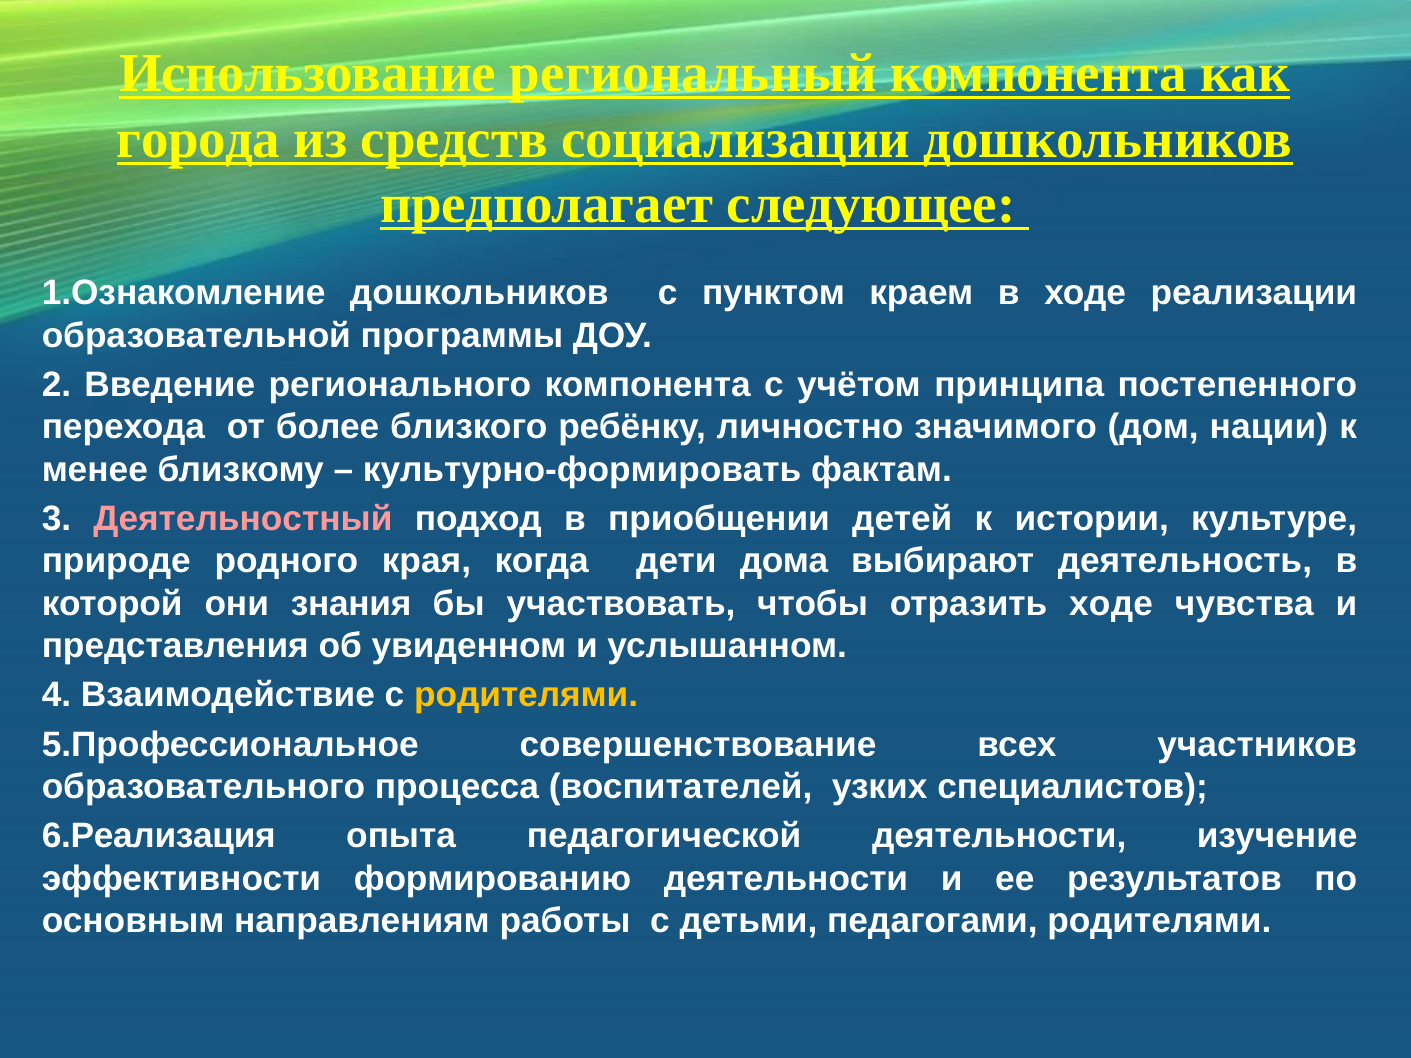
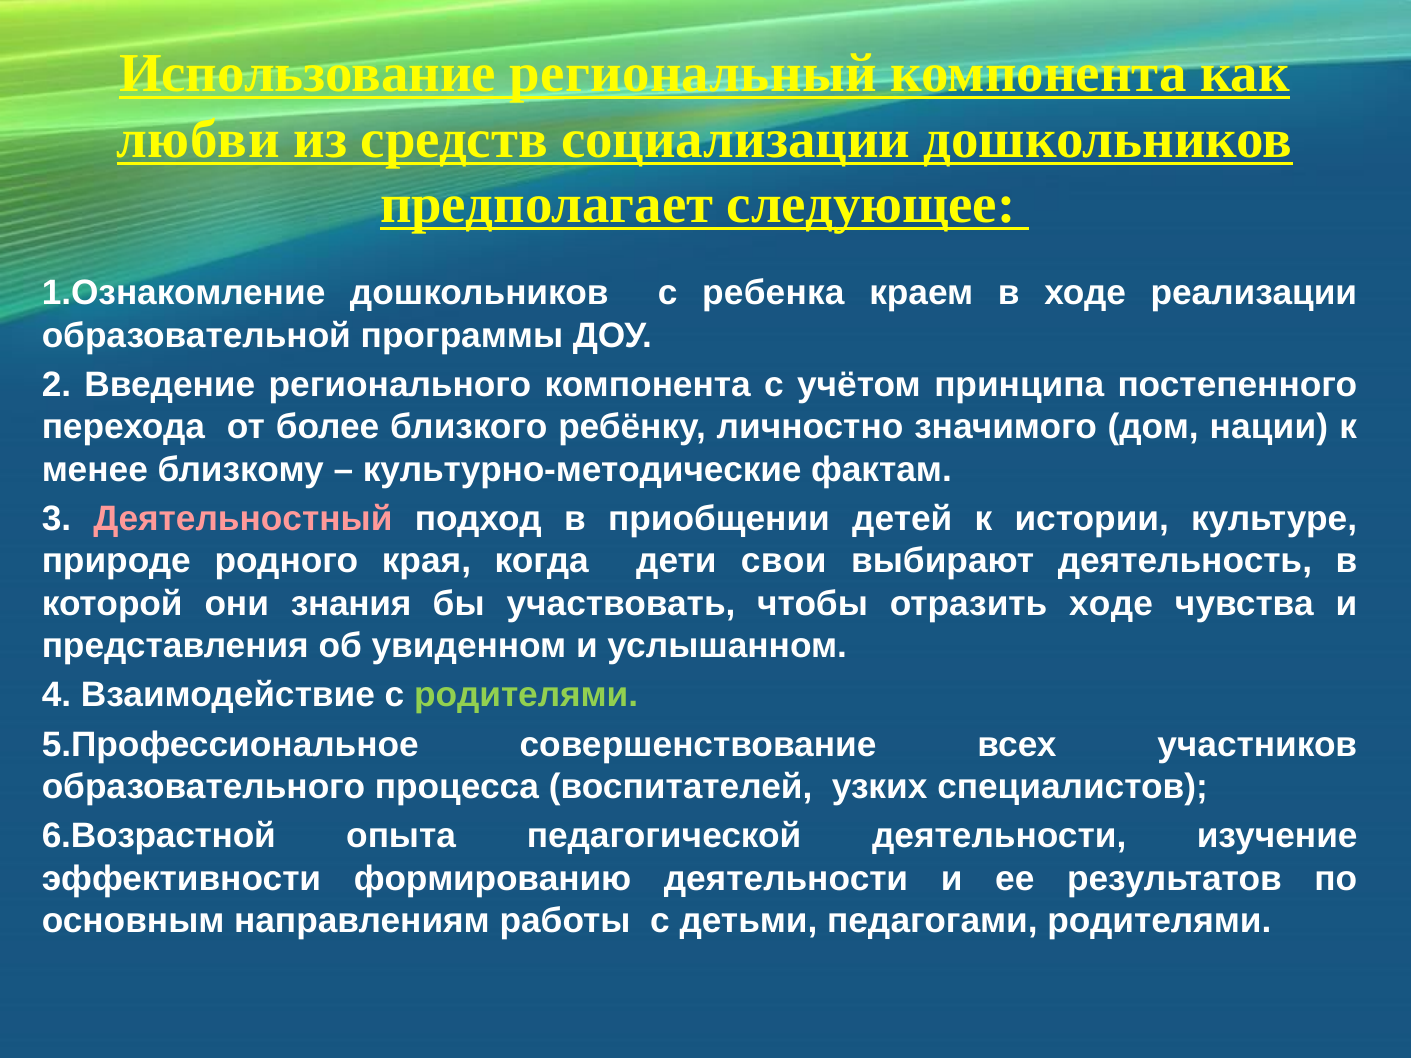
города: города -> любви
пунктом: пунктом -> ребенка
культурно-формировать: культурно-формировать -> культурно-методические
дома: дома -> свои
родителями at (526, 695) colour: yellow -> light green
6.Реализация: 6.Реализация -> 6.Возрастной
